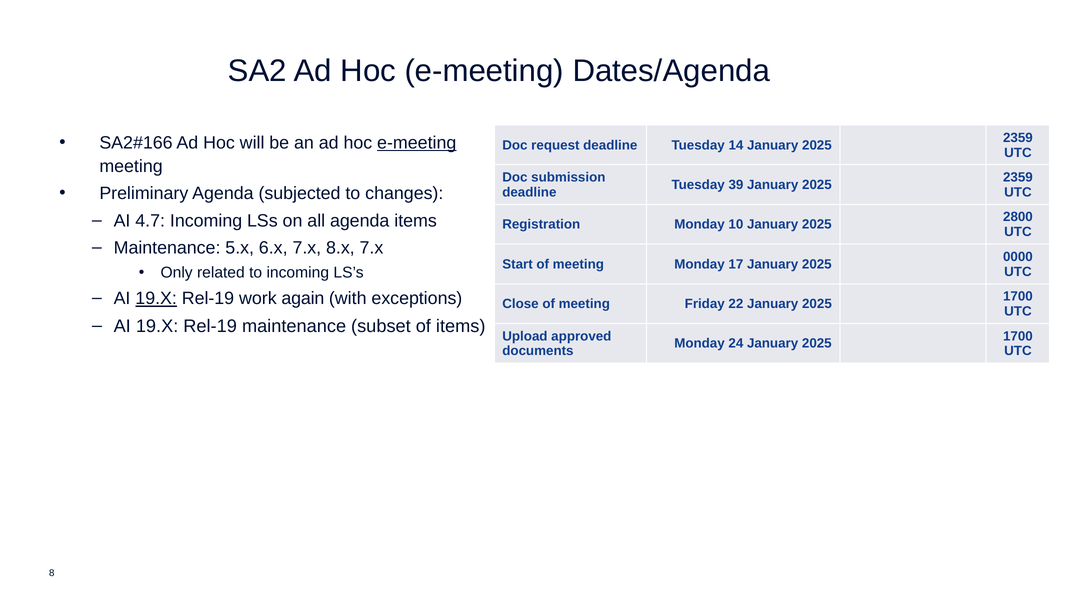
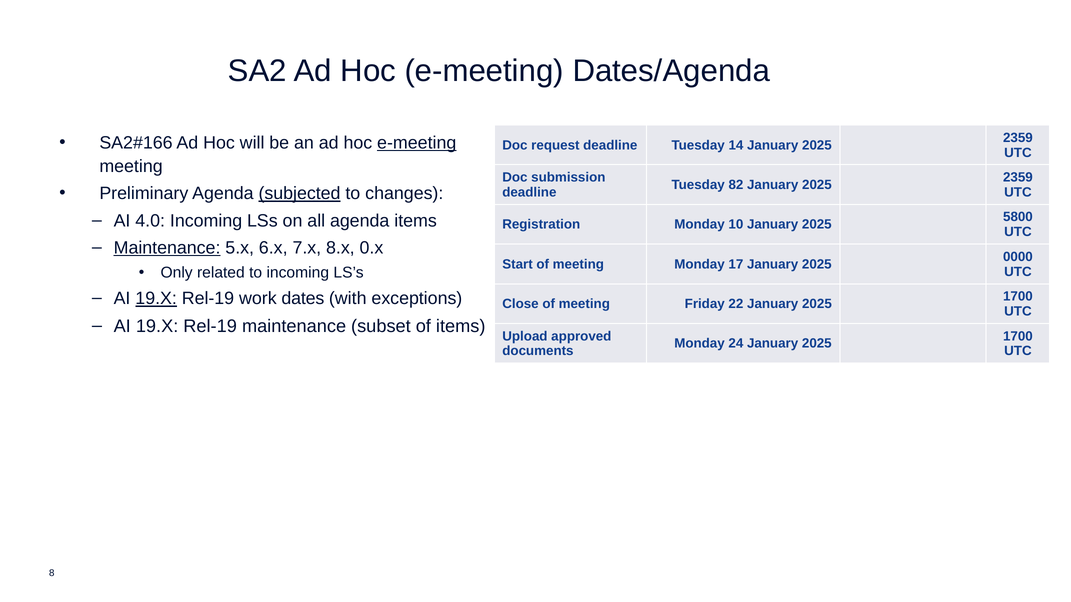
39: 39 -> 82
subjected underline: none -> present
2800: 2800 -> 5800
4.7: 4.7 -> 4.0
Maintenance at (167, 248) underline: none -> present
8.x 7.x: 7.x -> 0.x
again: again -> dates
